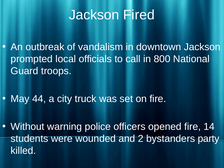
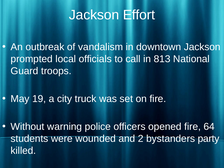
Fired: Fired -> Effort
800: 800 -> 813
44: 44 -> 19
14: 14 -> 64
